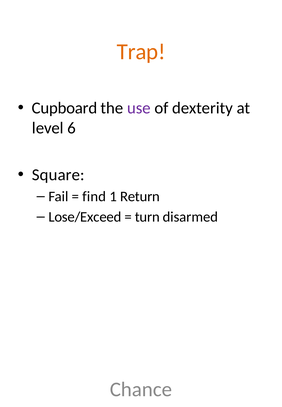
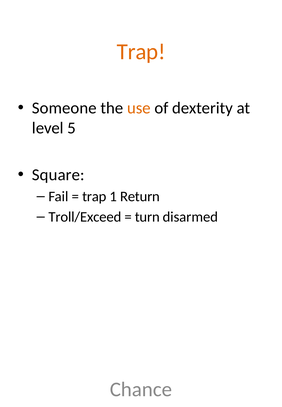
Cupboard: Cupboard -> Someone
use colour: purple -> orange
6: 6 -> 5
find at (94, 197): find -> trap
Lose/Exceed: Lose/Exceed -> Troll/Exceed
